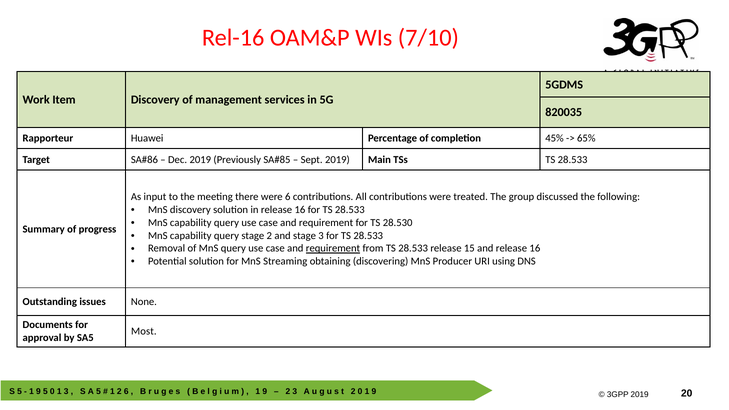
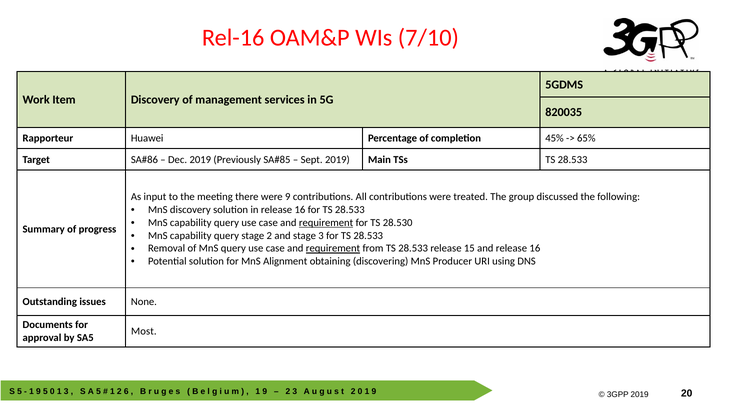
were 6: 6 -> 9
requirement at (326, 223) underline: none -> present
Streaming: Streaming -> Alignment
